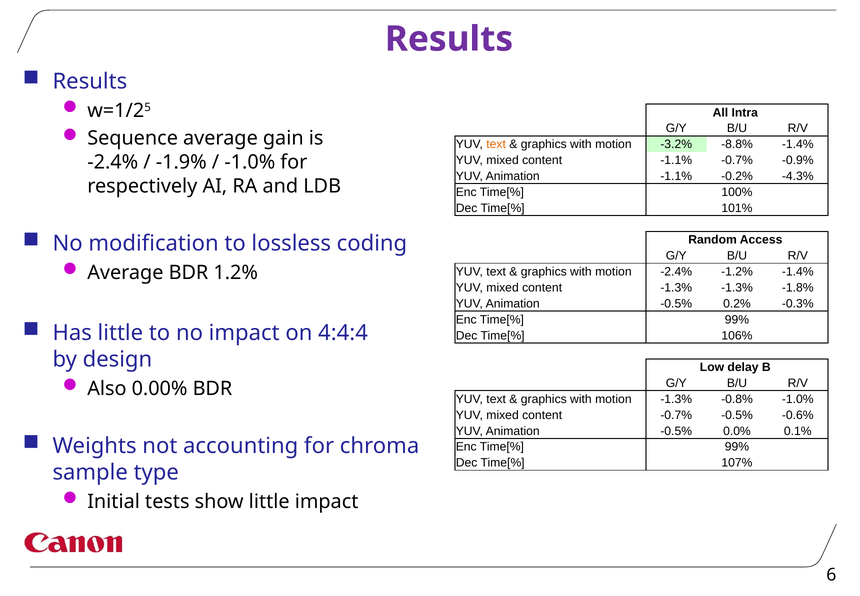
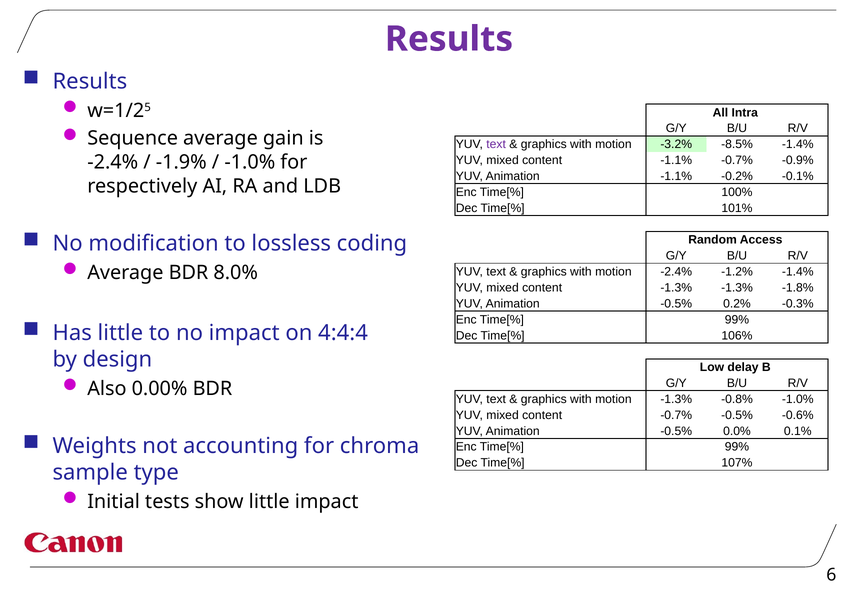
text at (496, 144) colour: orange -> purple
-8.8%: -8.8% -> -8.5%
-4.3%: -4.3% -> -0.1%
1.2%: 1.2% -> 8.0%
